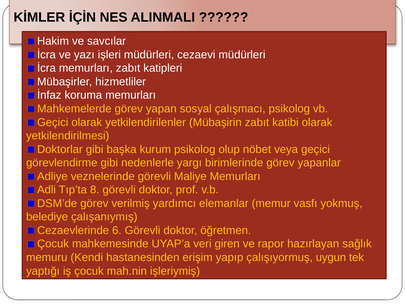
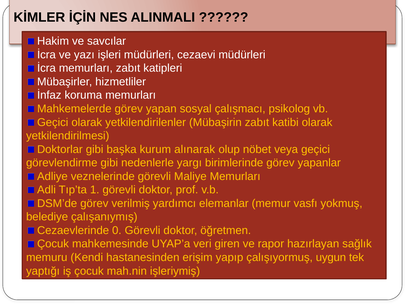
kurum psikolog: psikolog -> alınarak
8: 8 -> 1
6: 6 -> 0
